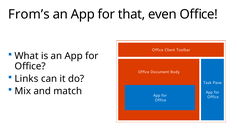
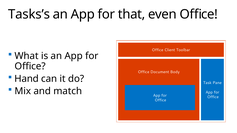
From’s: From’s -> Tasks’s
Links: Links -> Hand
